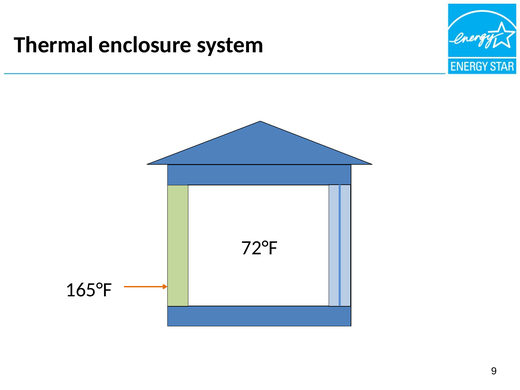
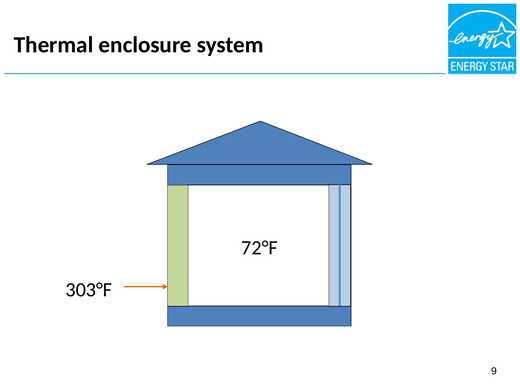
165°F: 165°F -> 303°F
